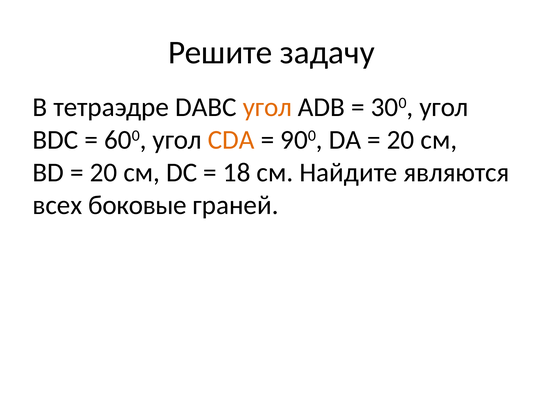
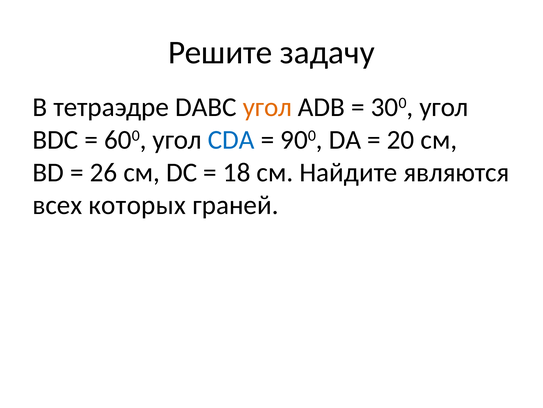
СDА colour: orange -> blue
20 at (103, 172): 20 -> 26
боковые: боковые -> которых
